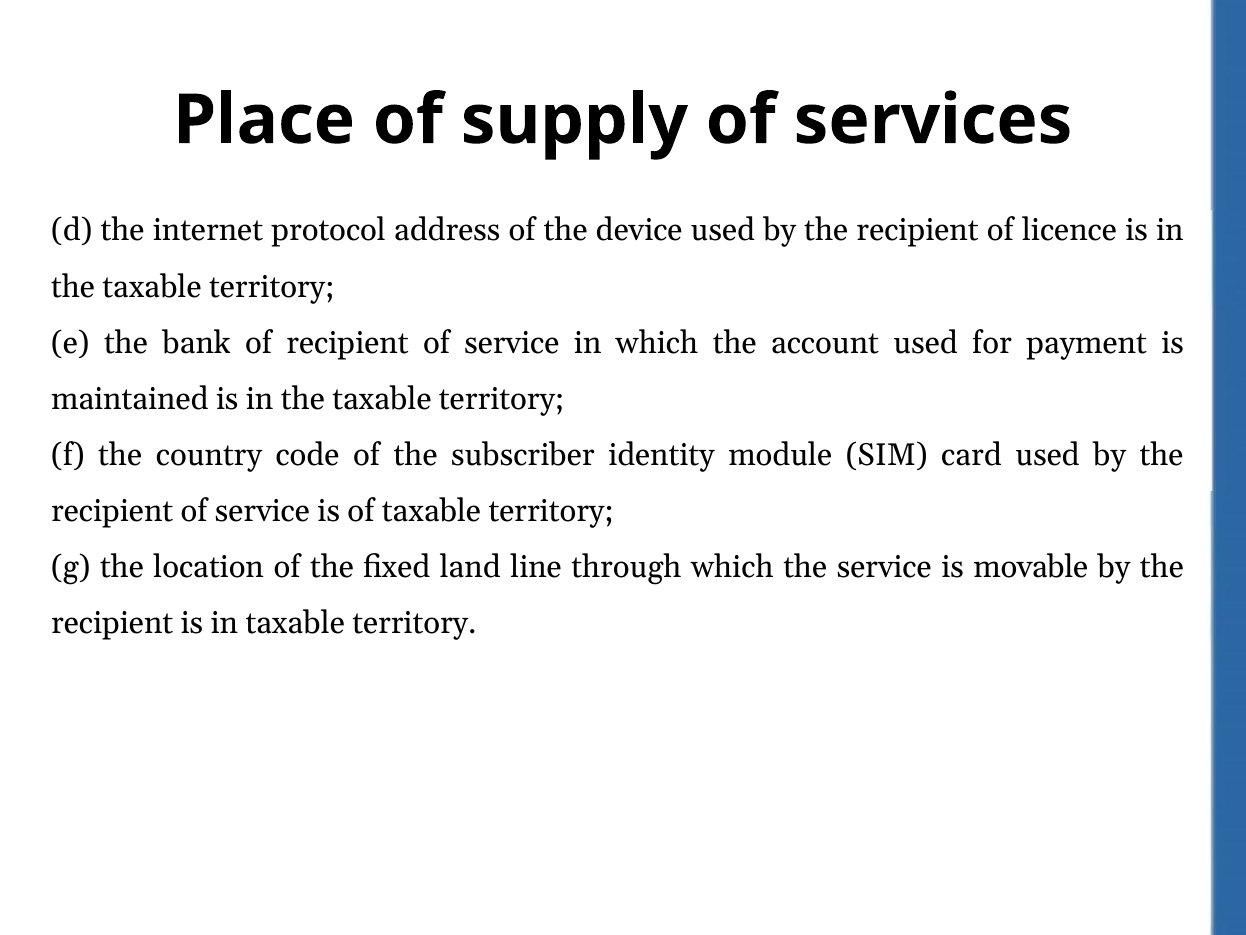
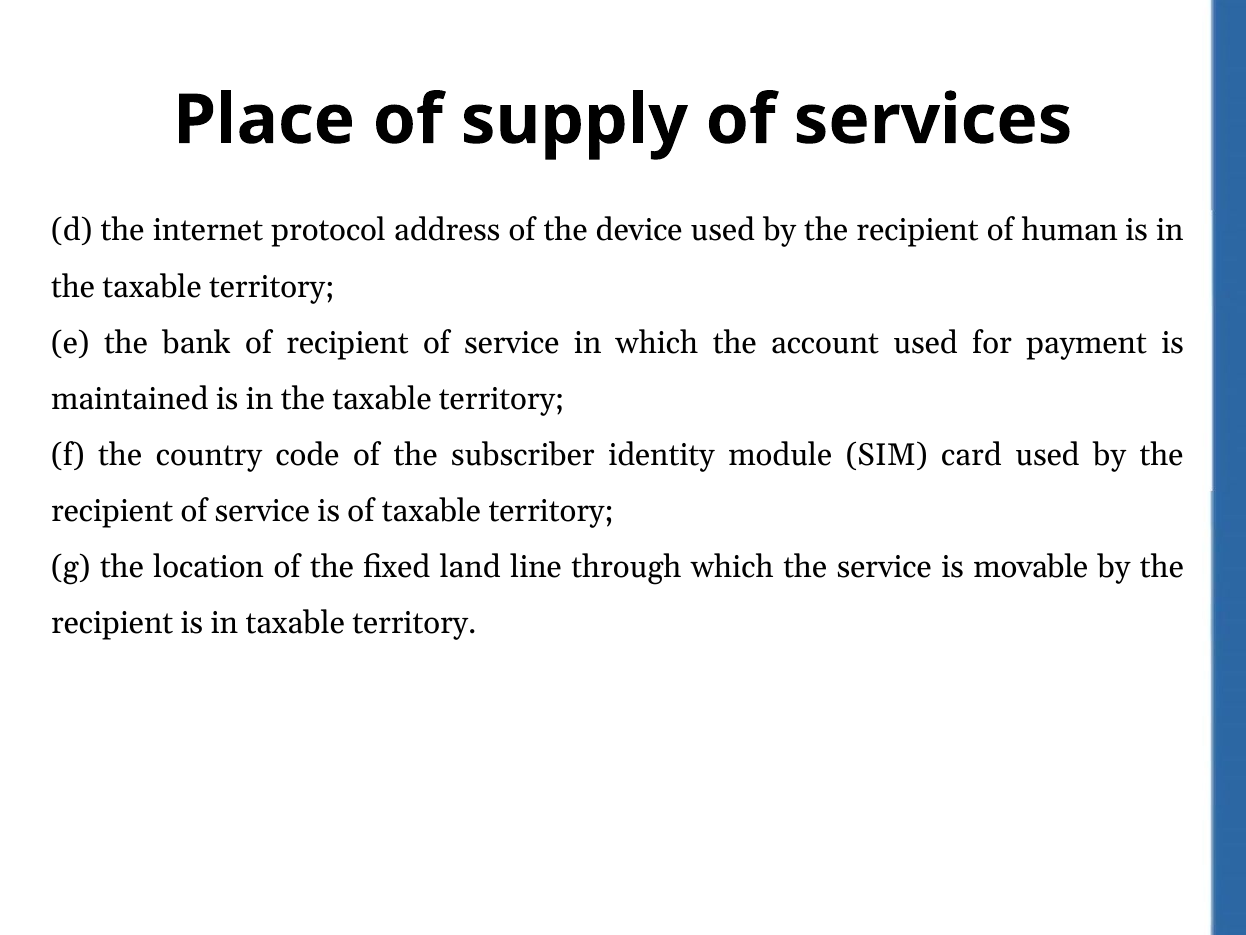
licence: licence -> human
